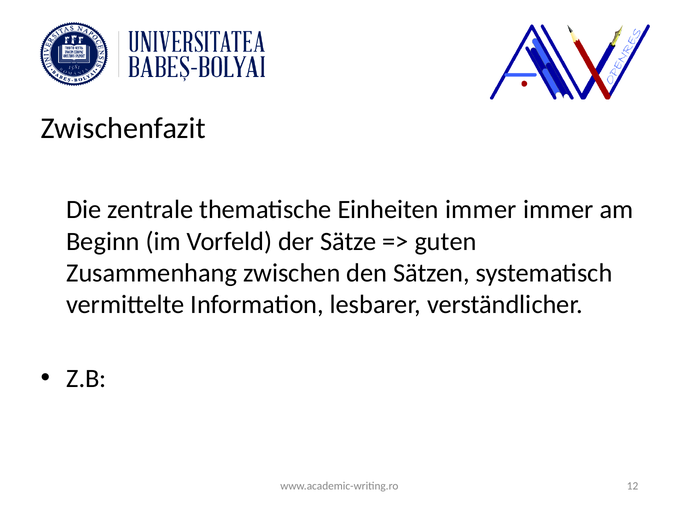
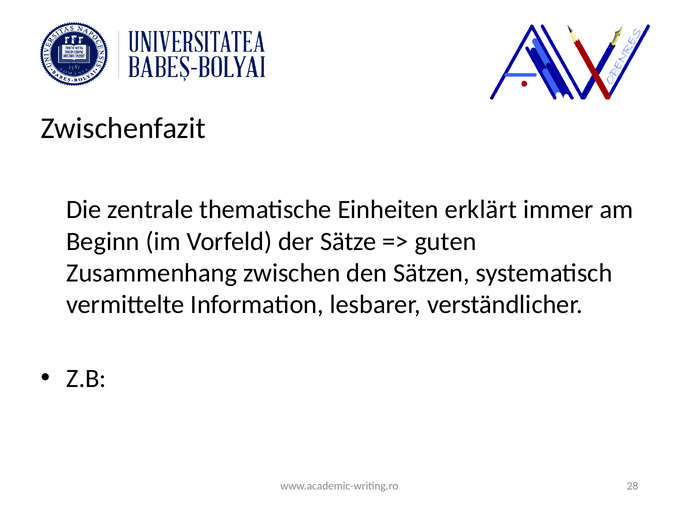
Einheiten immer: immer -> erklärt
12: 12 -> 28
